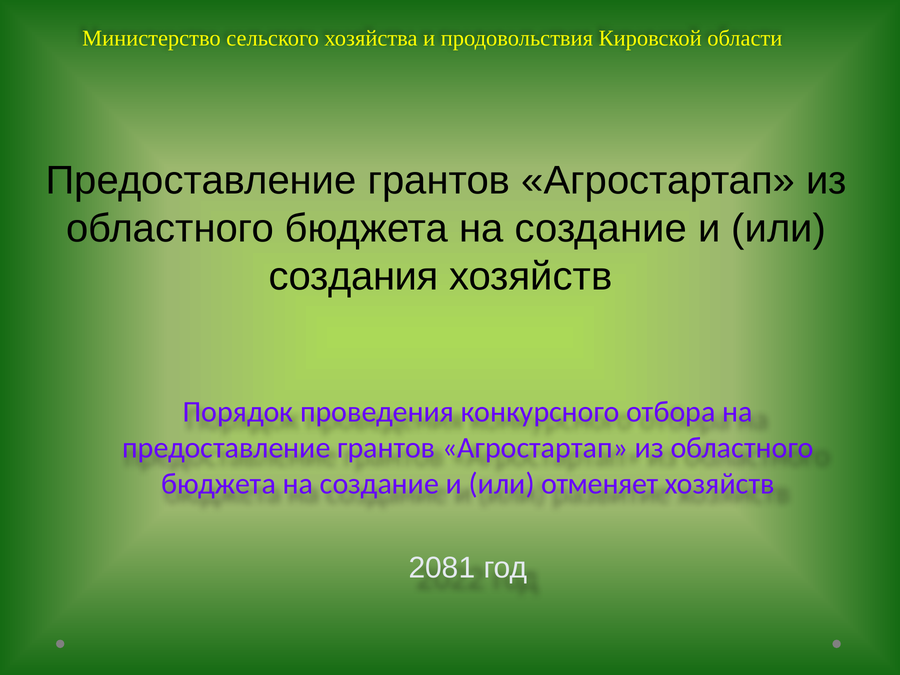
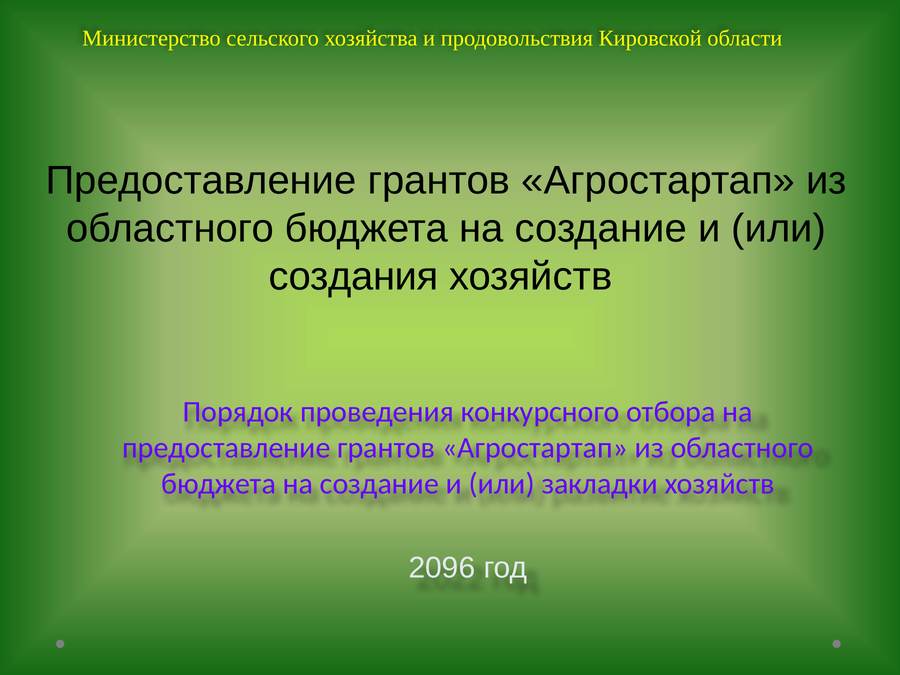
отменяет: отменяет -> закладки
2081: 2081 -> 2096
